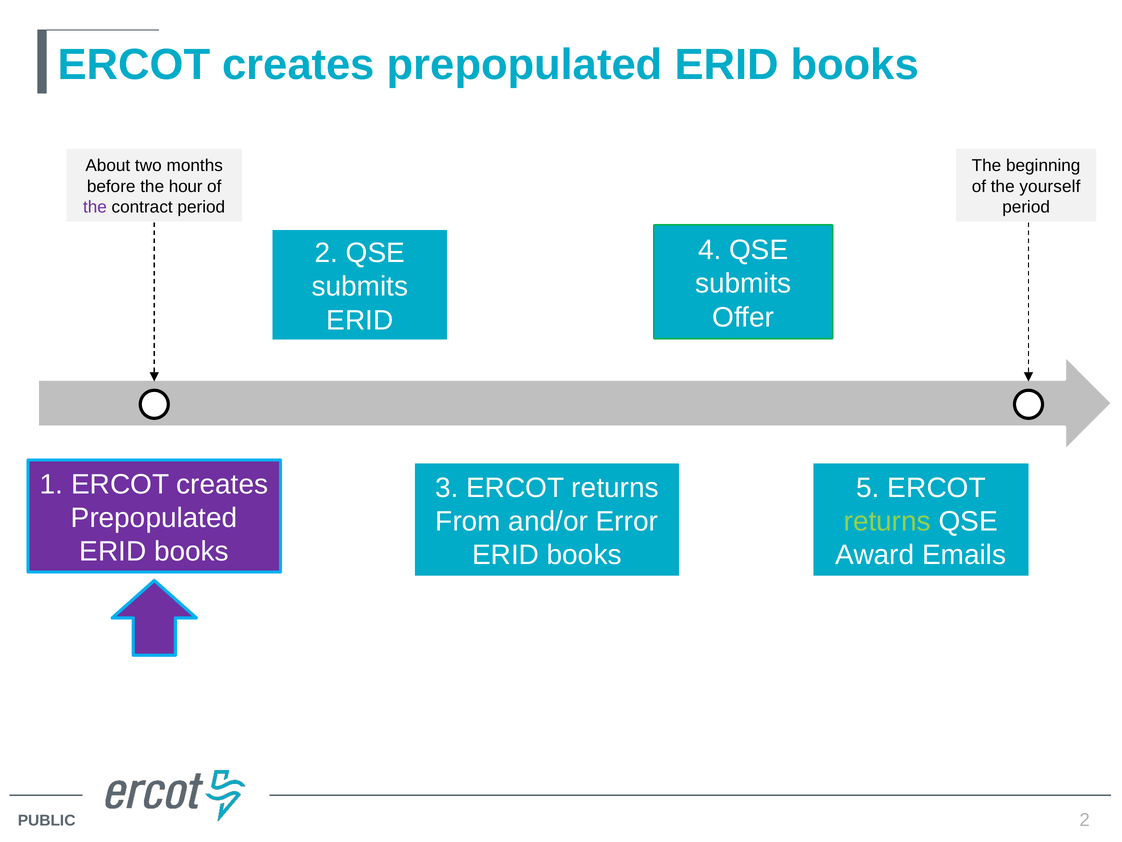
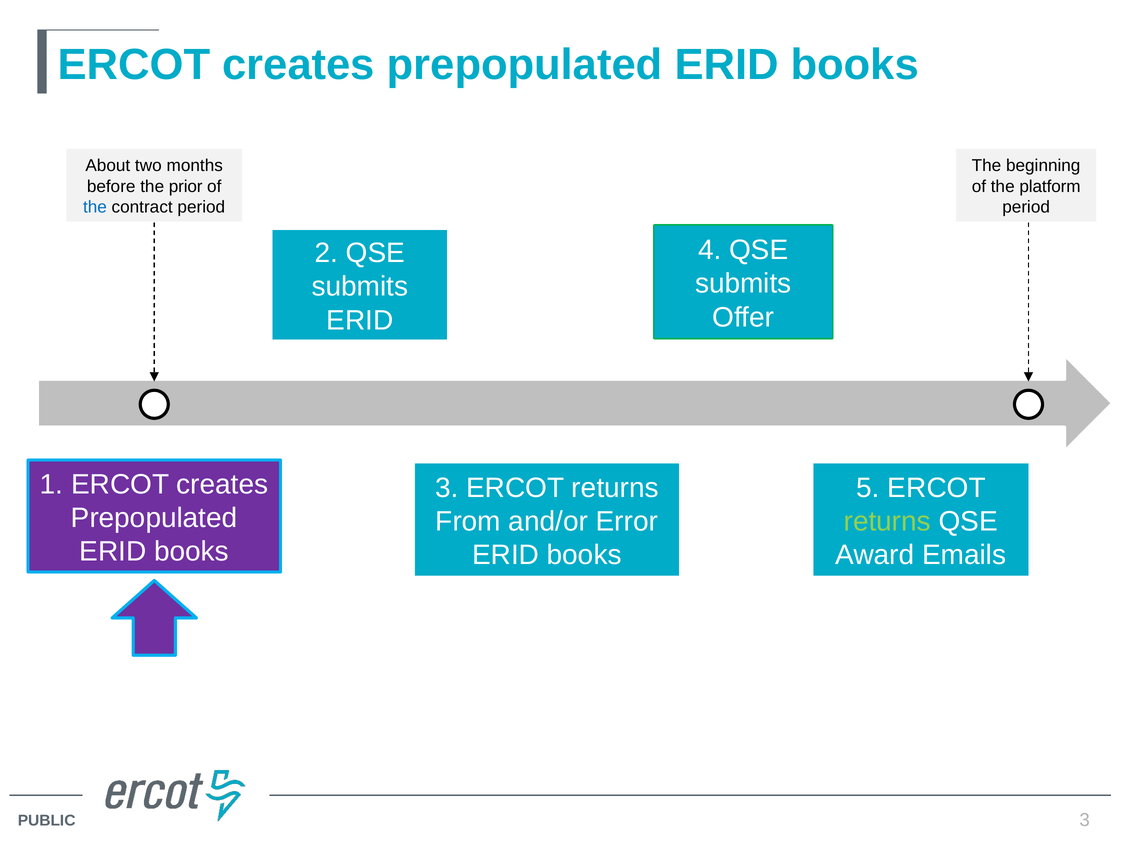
hour: hour -> prior
yourself: yourself -> platform
the at (95, 207) colour: purple -> blue
2 at (1085, 819): 2 -> 3
